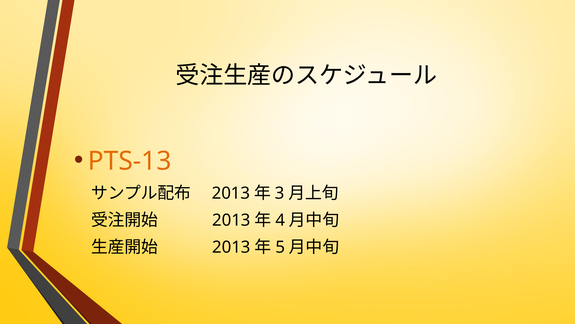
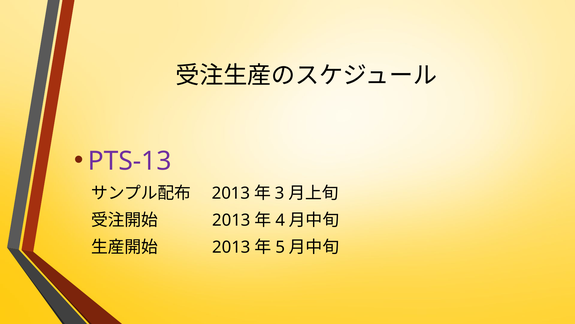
PTS-13 colour: orange -> purple
